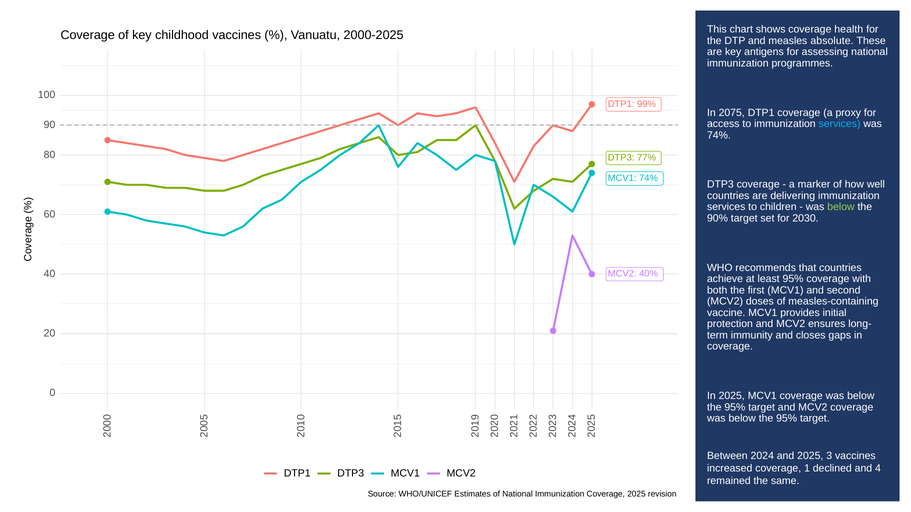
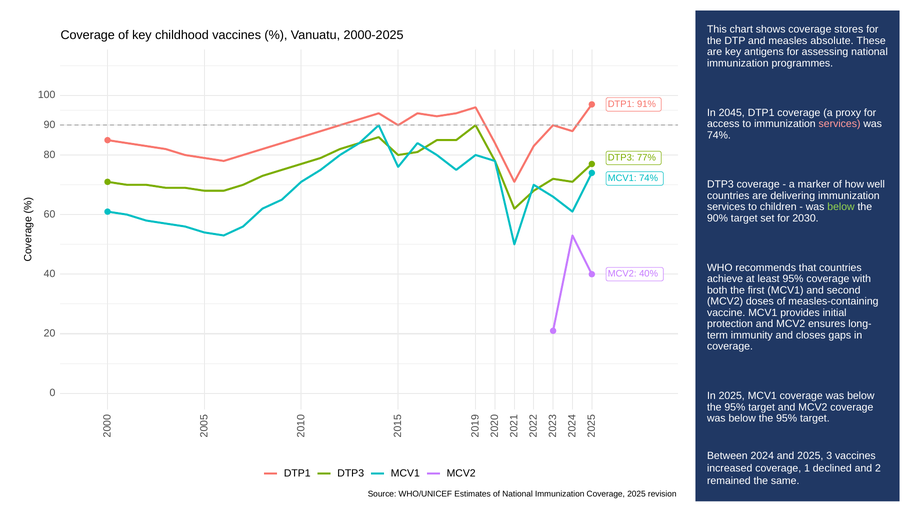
health: health -> stores
99%: 99% -> 91%
2075: 2075 -> 2045
services at (840, 124) colour: light blue -> pink
and 4: 4 -> 2
